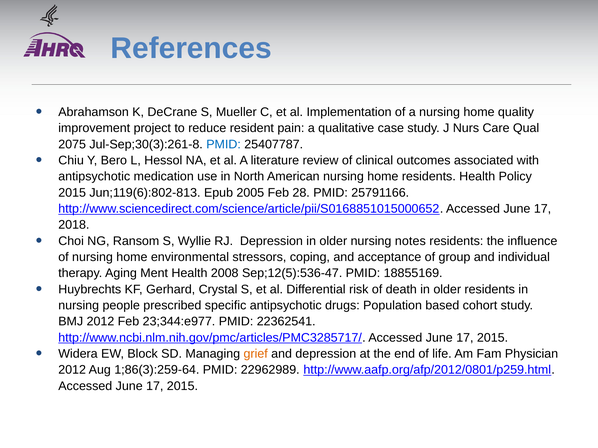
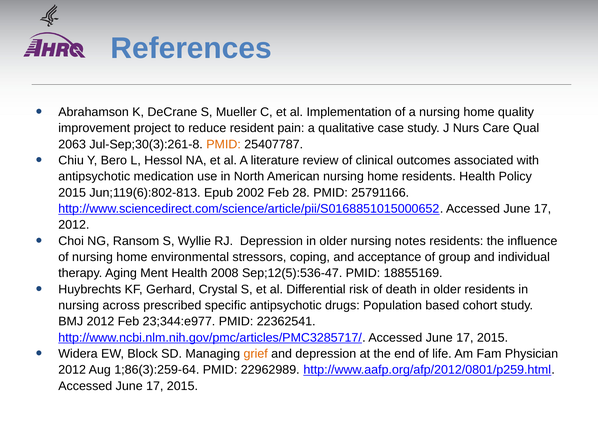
2075: 2075 -> 2063
PMID at (224, 144) colour: blue -> orange
2005: 2005 -> 2002
2018 at (74, 225): 2018 -> 2012
people: people -> across
